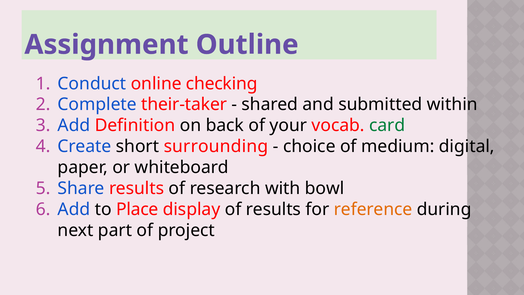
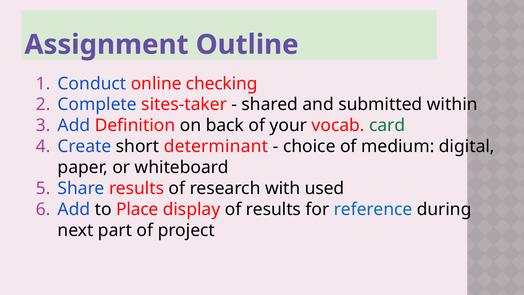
their-taker: their-taker -> sites-taker
surrounding: surrounding -> determinant
bowl: bowl -> used
reference colour: orange -> blue
